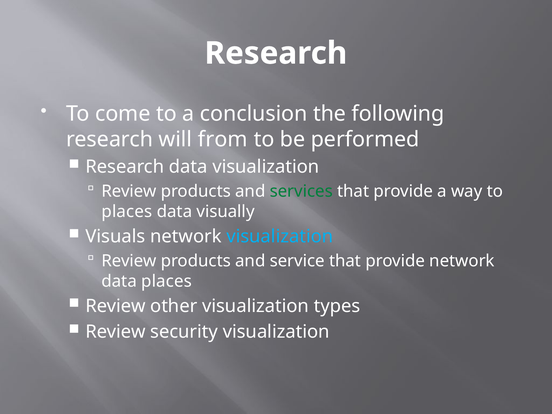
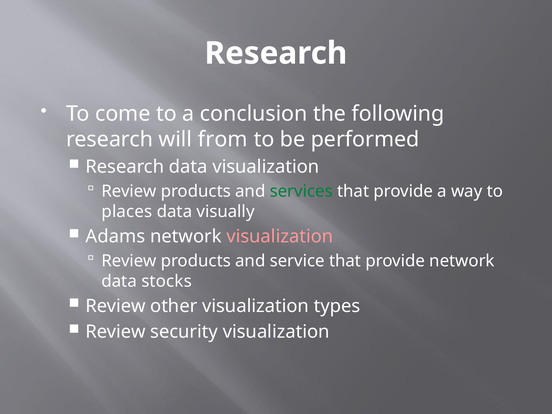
Visuals: Visuals -> Adams
visualization at (280, 236) colour: light blue -> pink
data places: places -> stocks
